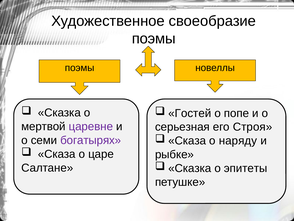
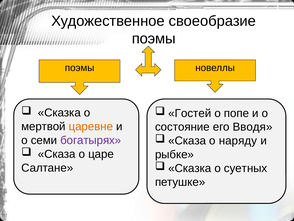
царевне colour: purple -> orange
серьезная: серьезная -> состояние
Строя: Строя -> Вводя
эпитеты: эпитеты -> суетных
